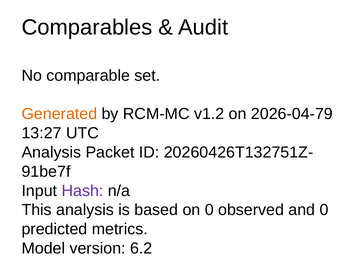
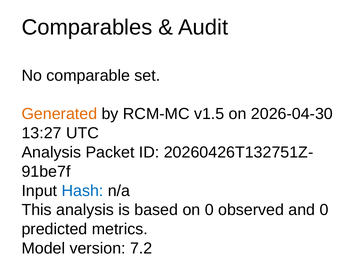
v1.2: v1.2 -> v1.5
2026-04-79: 2026-04-79 -> 2026-04-30
Hash colour: purple -> blue
6.2: 6.2 -> 7.2
